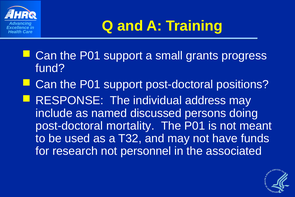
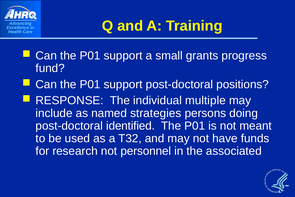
address: address -> multiple
discussed: discussed -> strategies
mortality: mortality -> identified
